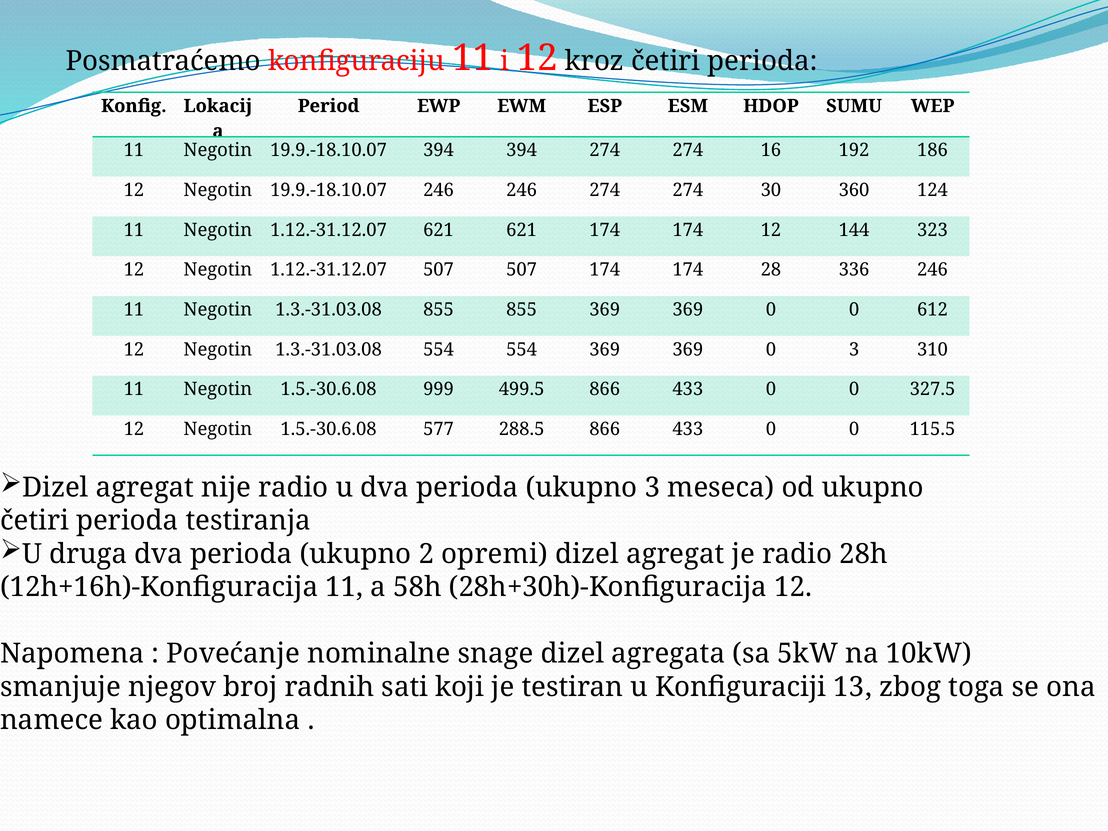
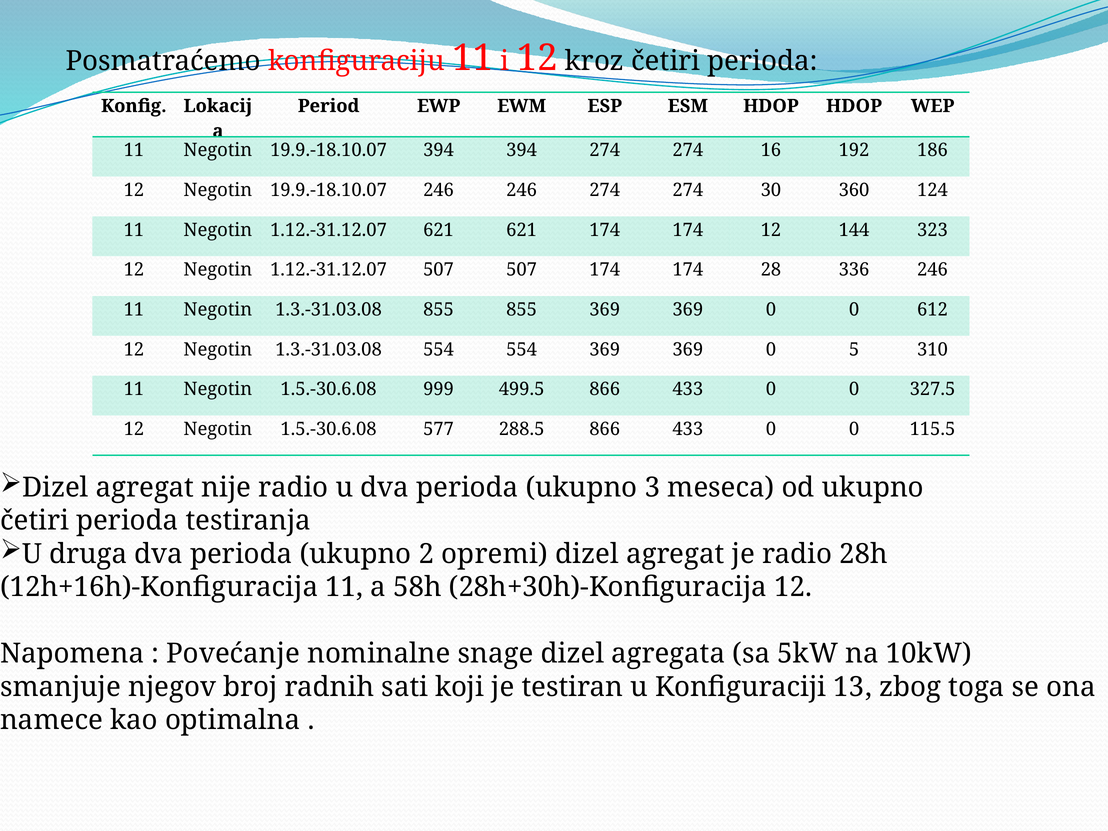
HDOP SUMU: SUMU -> HDOP
0 3: 3 -> 5
